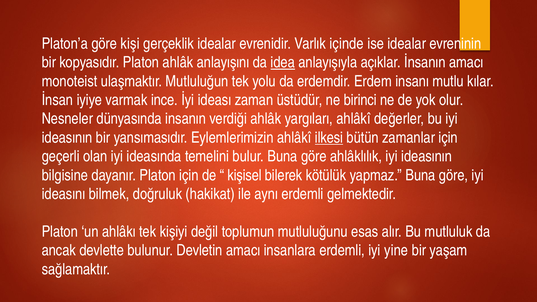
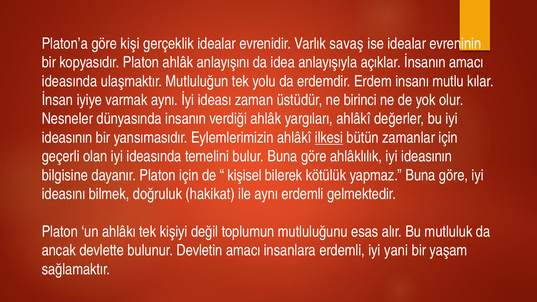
içinde: içinde -> savaş
idea underline: present -> none
monoteist at (70, 81): monoteist -> ideasında
varmak ince: ince -> aynı
yine: yine -> yani
